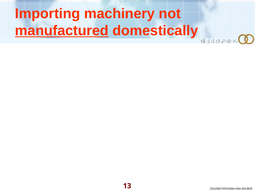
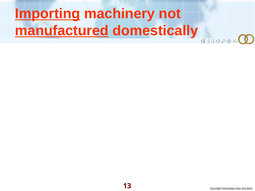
Importing underline: none -> present
